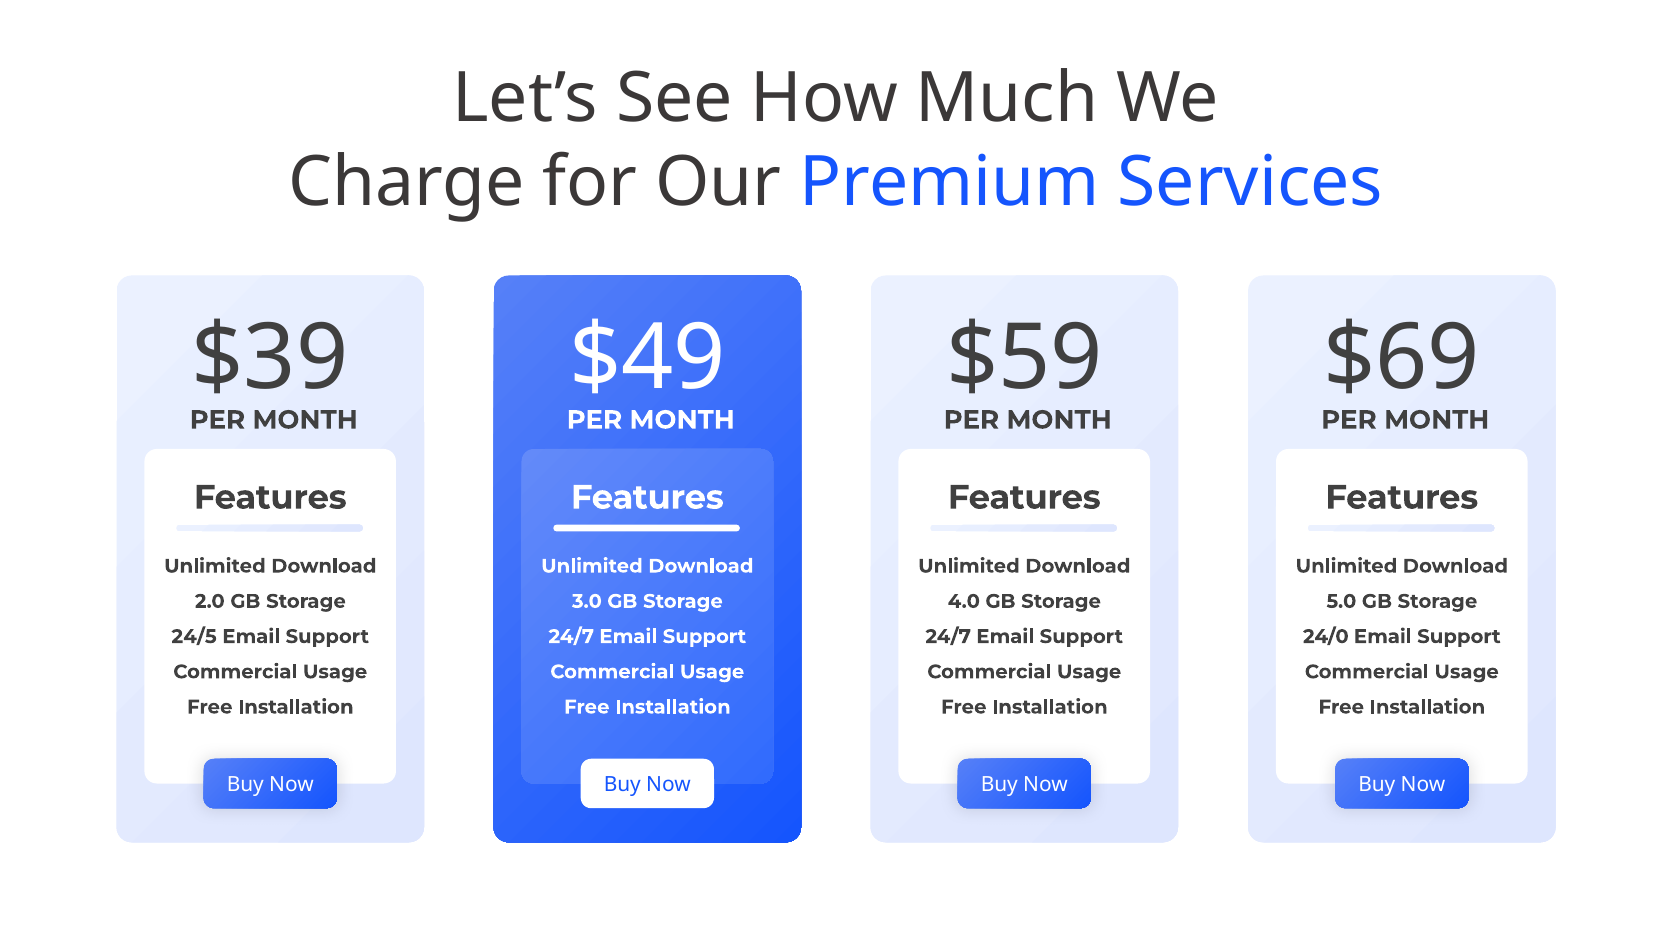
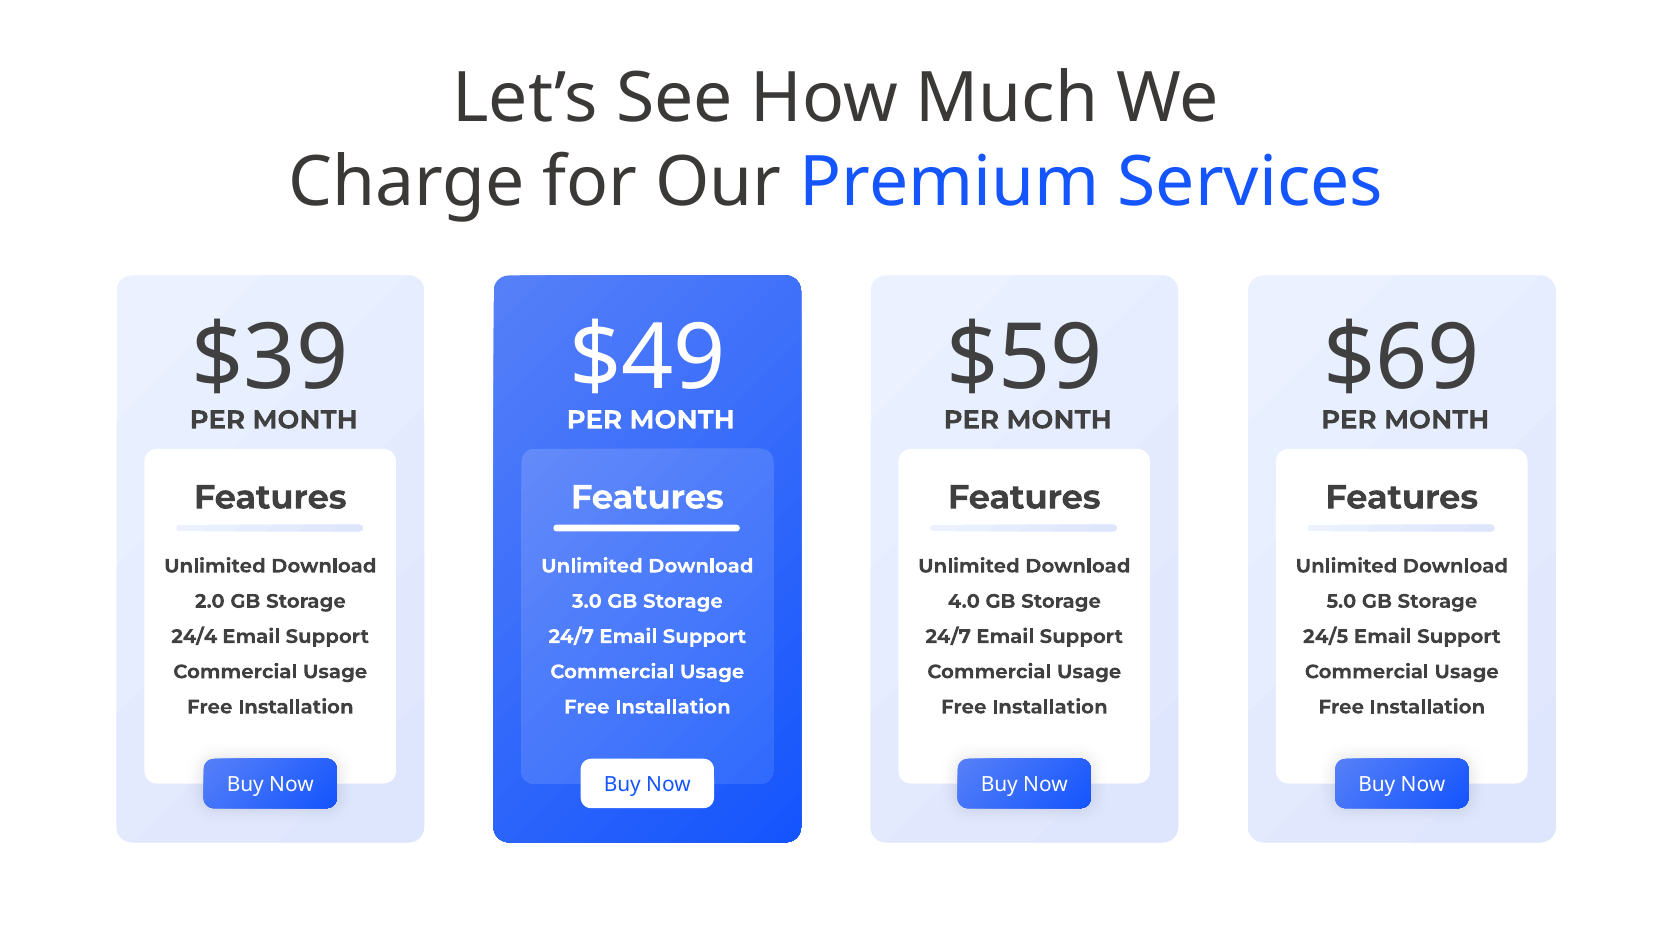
24/5: 24/5 -> 24/4
24/0: 24/0 -> 24/5
